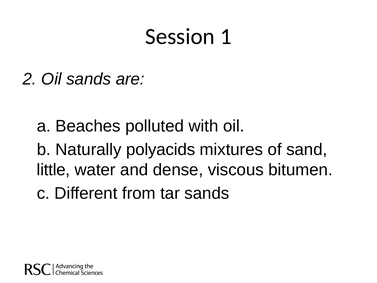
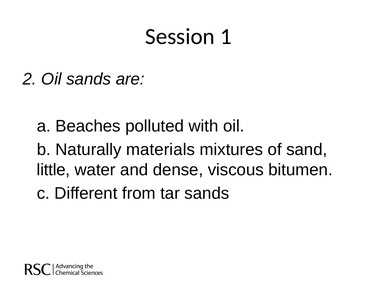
polyacids: polyacids -> materials
